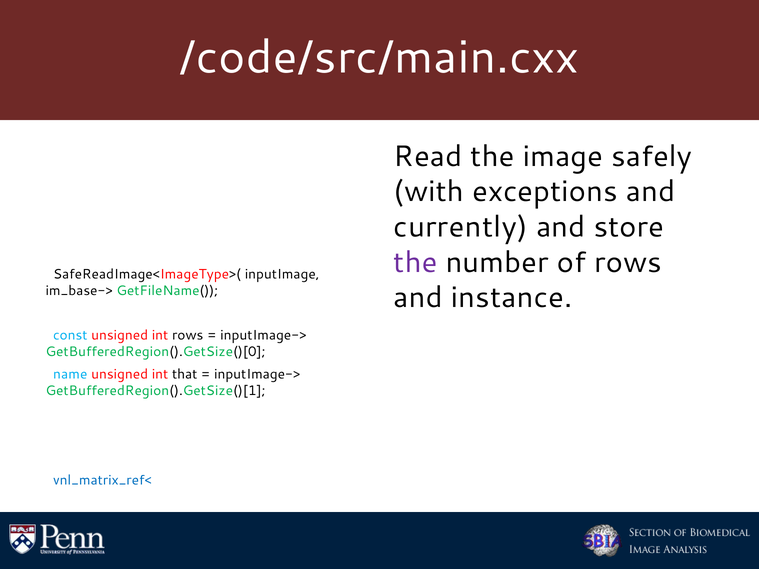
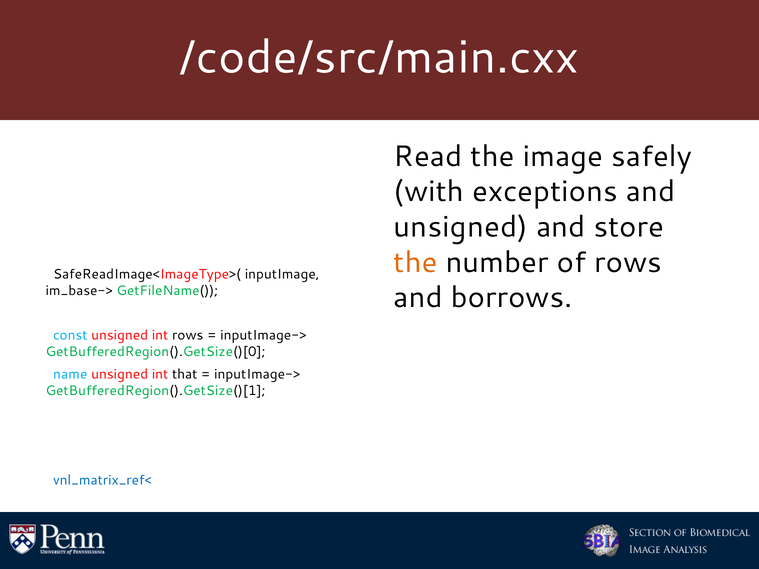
currently at (461, 227): currently -> unsigned
the at (415, 262) colour: purple -> orange
instance: instance -> borrows
